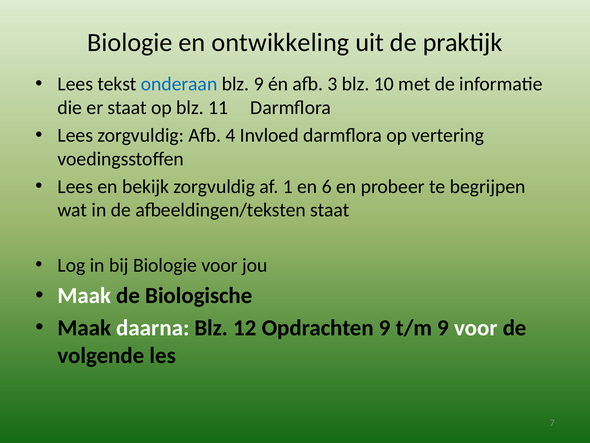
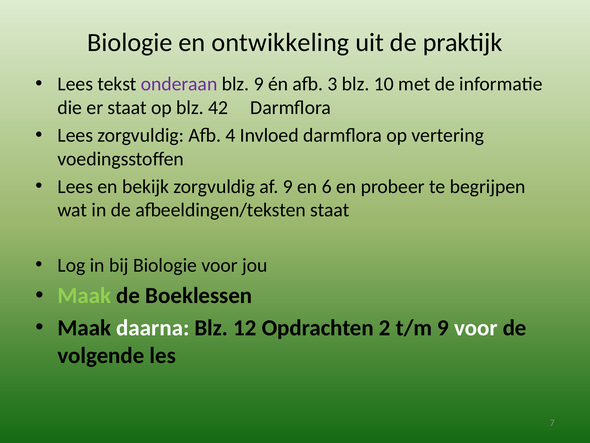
onderaan colour: blue -> purple
11: 11 -> 42
af 1: 1 -> 9
Maak at (84, 295) colour: white -> light green
Biologische: Biologische -> Boeklessen
Opdrachten 9: 9 -> 2
